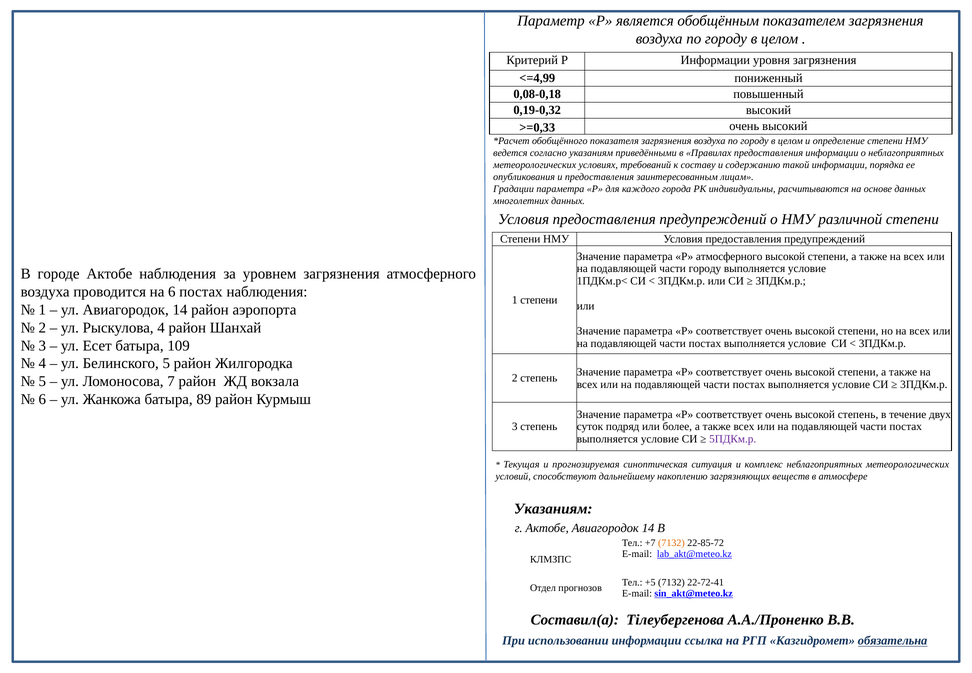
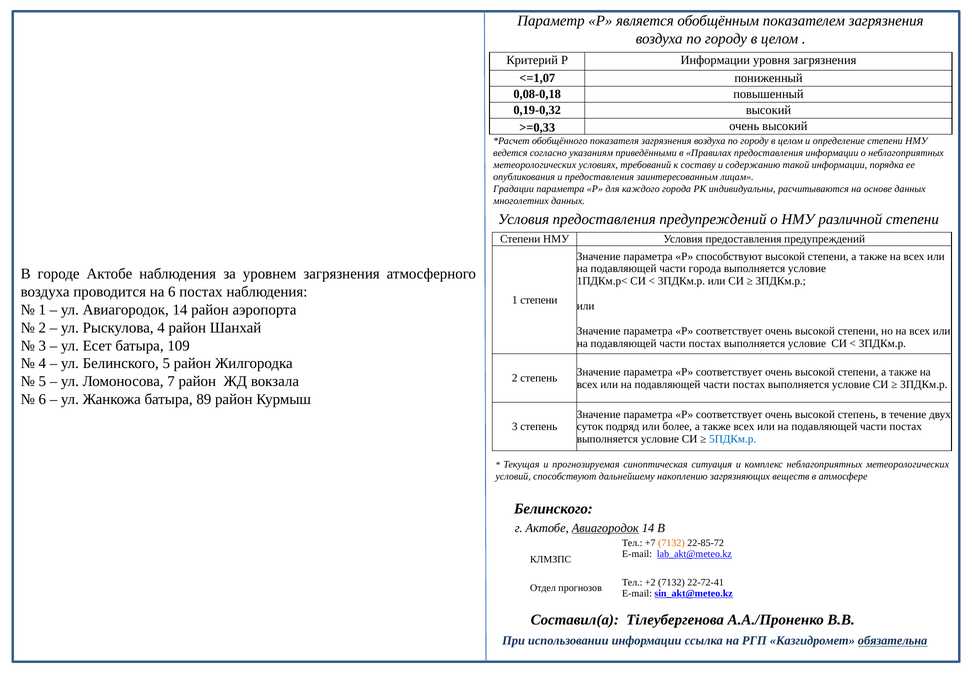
<=4,99: <=4,99 -> <=1,07
Р атмосферного: атмосферного -> способствуют
части городу: городу -> города
5ПДКм.р colour: purple -> blue
Указаниям at (553, 509): Указаниям -> Белинского
Авиагородок at (605, 528) underline: none -> present
+5: +5 -> +2
